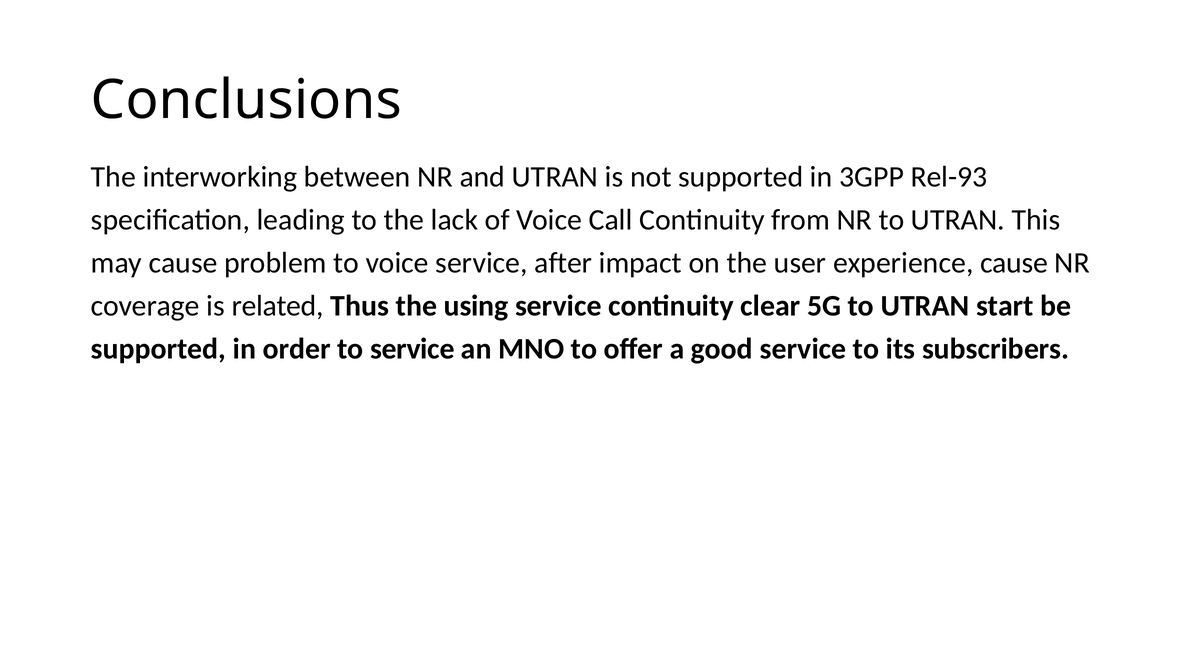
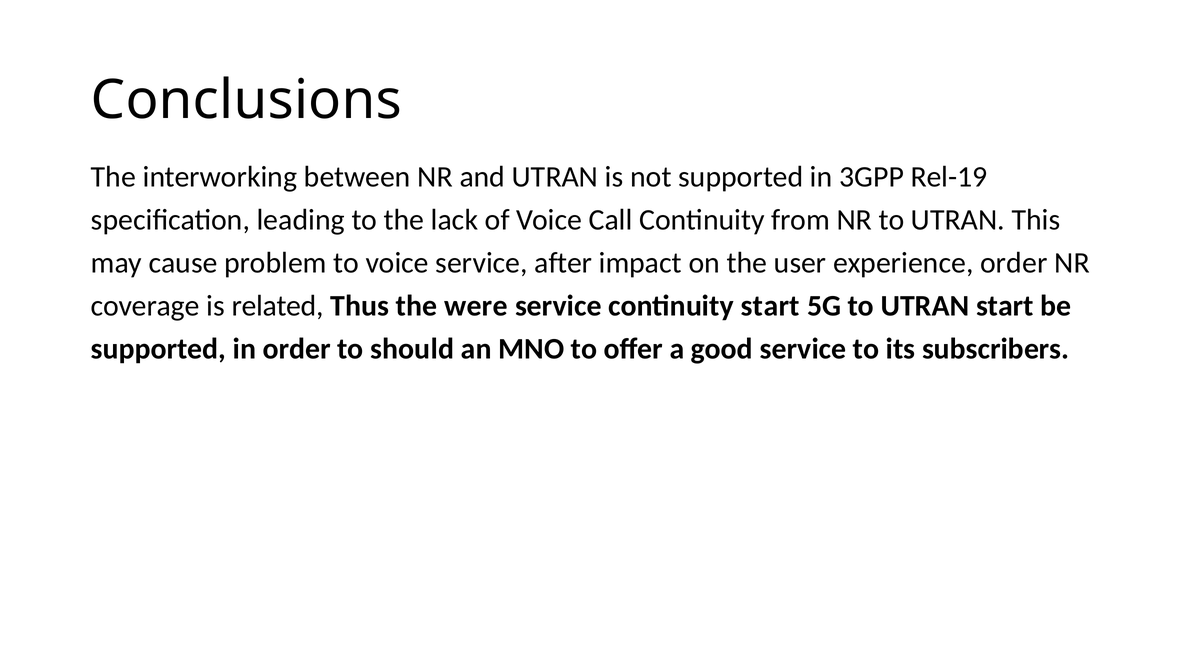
Rel-93: Rel-93 -> Rel-19
experience cause: cause -> order
using: using -> were
continuity clear: clear -> start
to service: service -> should
